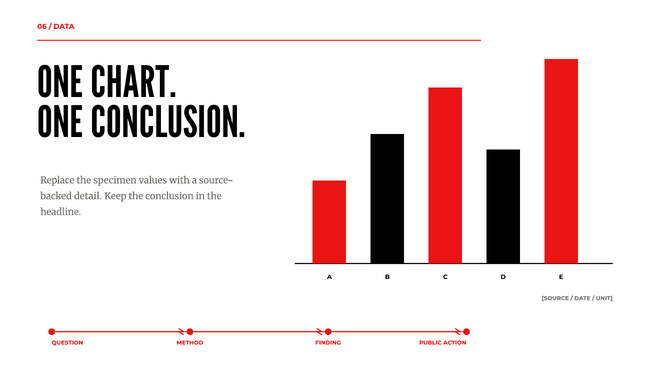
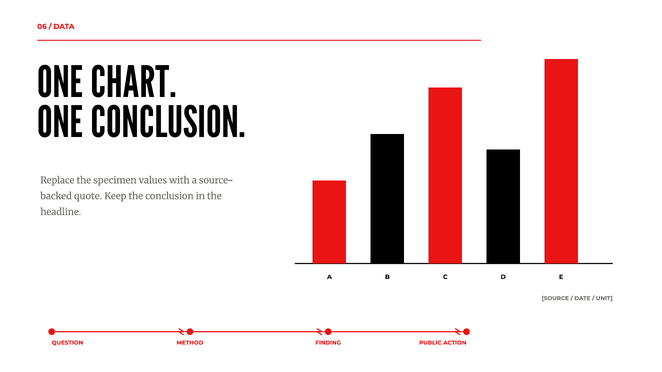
detail: detail -> quote
